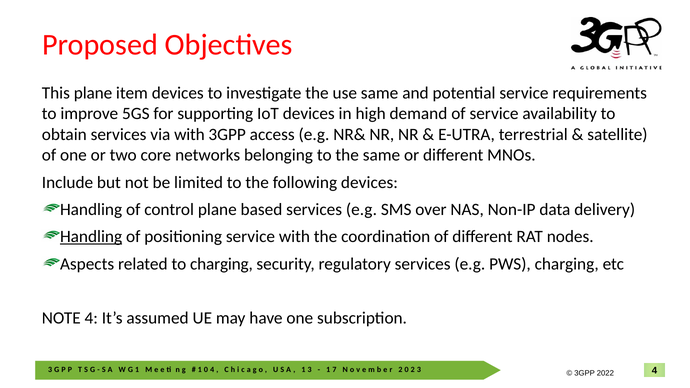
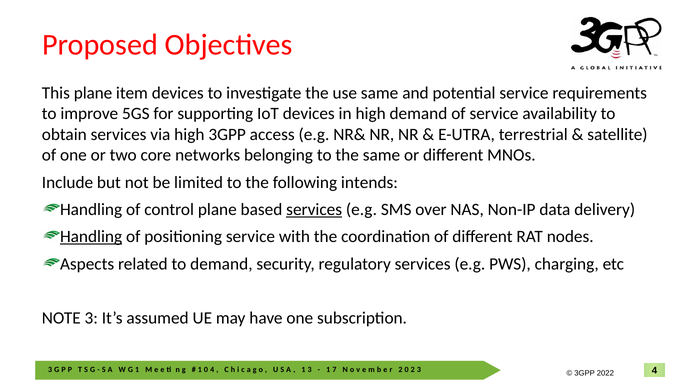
via with: with -> high
following devices: devices -> intends
services at (314, 210) underline: none -> present
to charging: charging -> demand
NOTE 4: 4 -> 3
